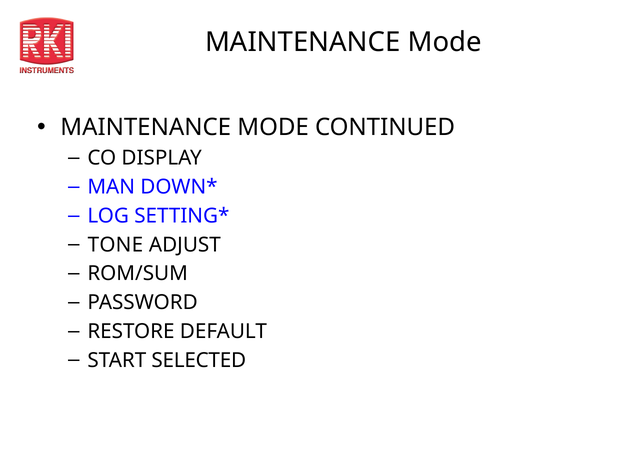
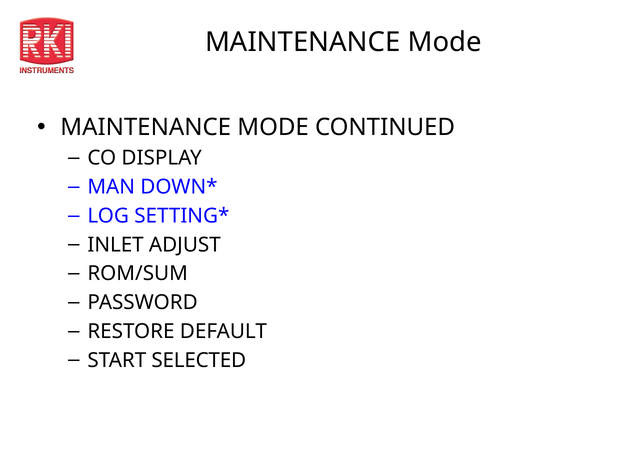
TONE: TONE -> INLET
